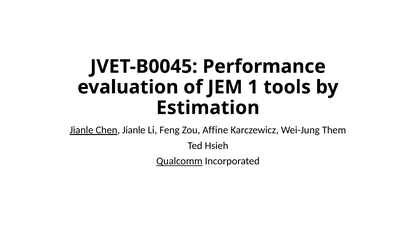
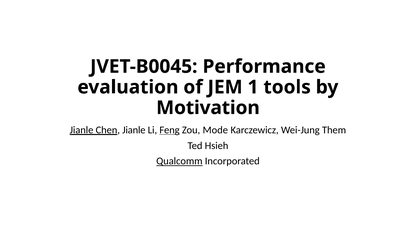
Estimation: Estimation -> Motivation
Feng underline: none -> present
Affine: Affine -> Mode
